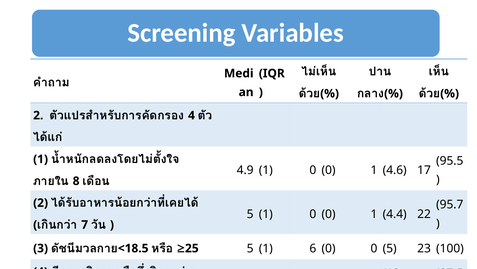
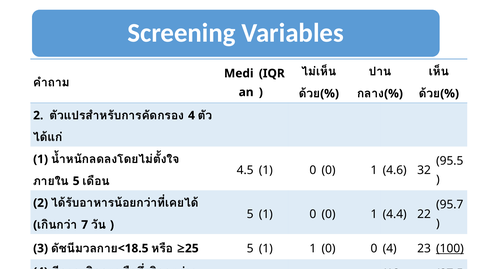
4.9: 4.9 -> 4.5
17: 17 -> 32
8 at (76, 181): 8 -> 5
5 1 6: 6 -> 1
0 5: 5 -> 4
100 underline: none -> present
